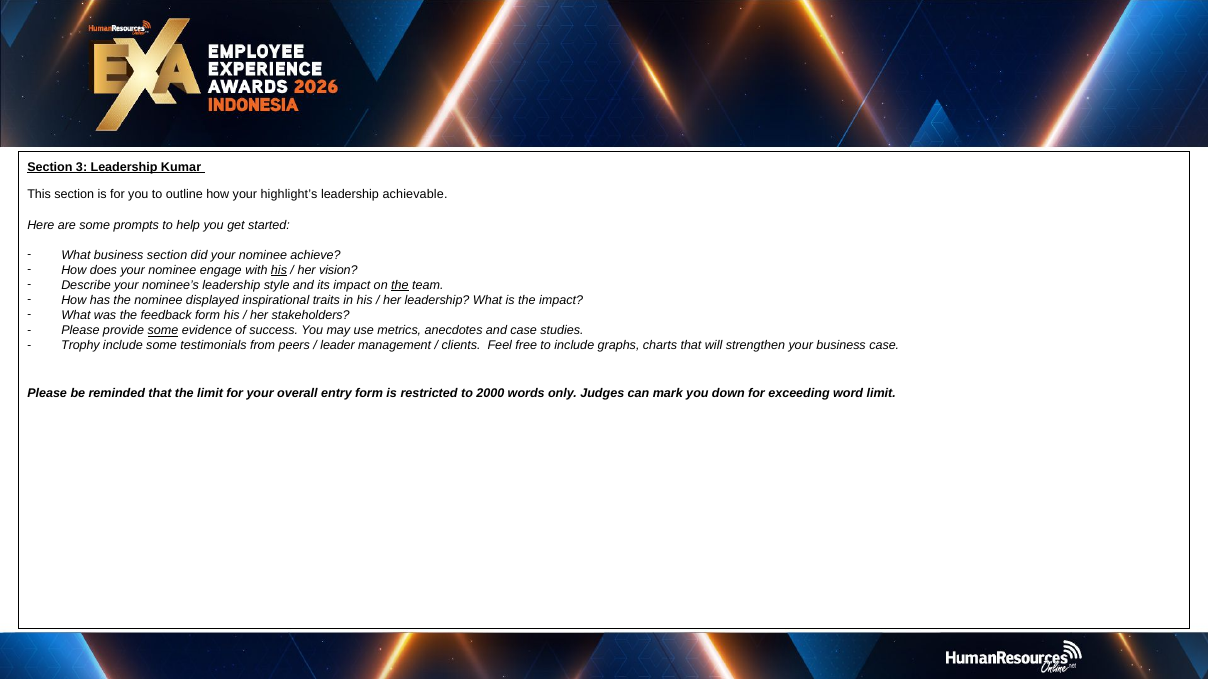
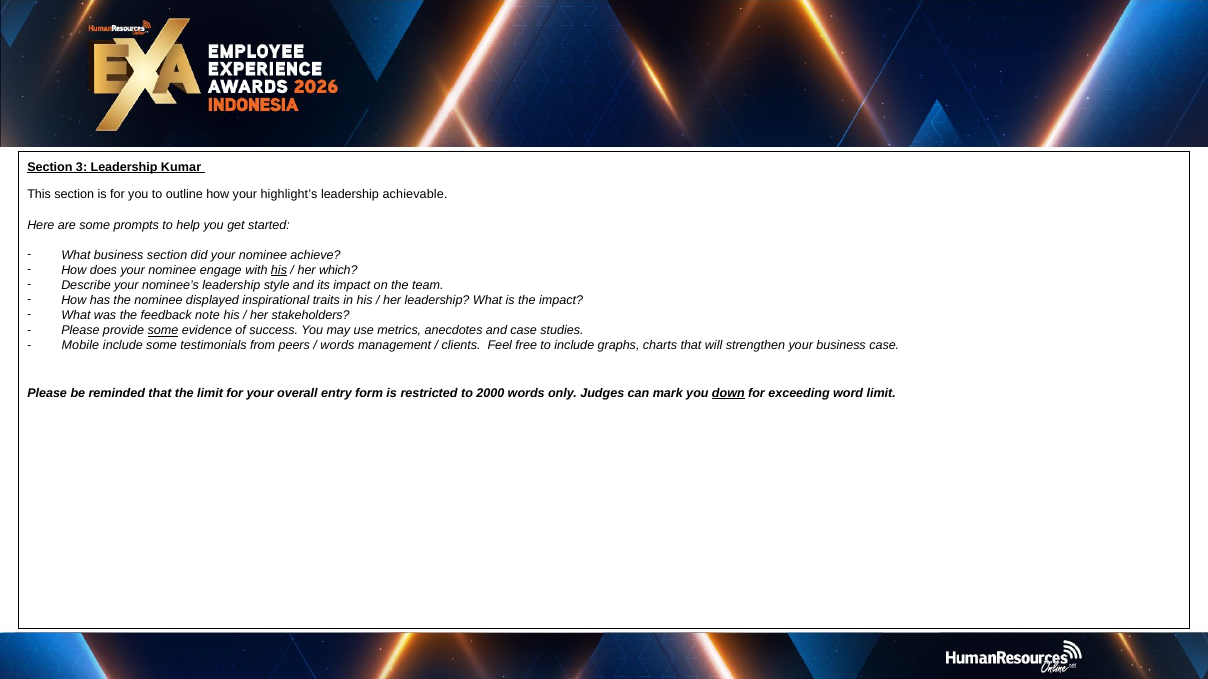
vision: vision -> which
the at (400, 286) underline: present -> none
feedback form: form -> note
Trophy: Trophy -> Mobile
leader at (338, 346): leader -> words
down underline: none -> present
